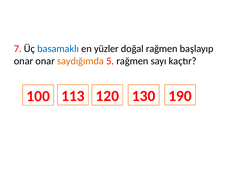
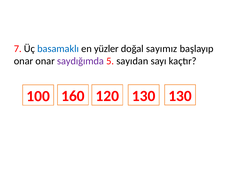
doğal rağmen: rağmen -> sayımız
saydığımda colour: orange -> purple
5 rağmen: rağmen -> sayıdan
113: 113 -> 160
130 190: 190 -> 130
